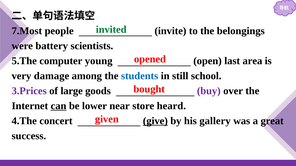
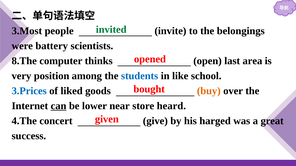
7.Most: 7.Most -> 3.Most
5.The: 5.The -> 8.The
young: young -> thinks
damage: damage -> position
still: still -> like
3.Prices colour: purple -> blue
large: large -> liked
buy colour: purple -> orange
give underline: present -> none
gallery: gallery -> harged
